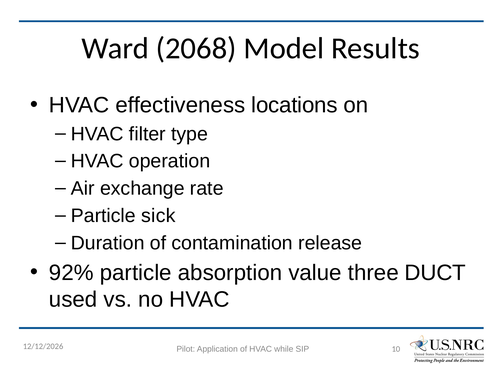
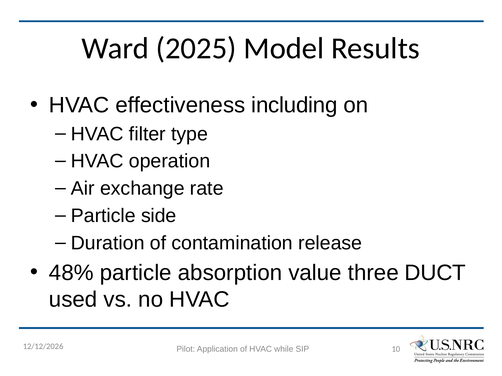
2068: 2068 -> 2025
locations: locations -> including
sick: sick -> side
92%: 92% -> 48%
